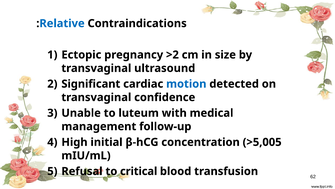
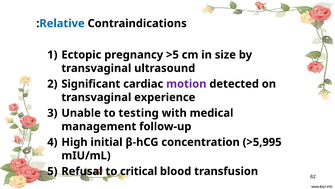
>2: >2 -> >5
motion colour: blue -> purple
confidence: confidence -> experience
luteum: luteum -> testing
>5,005: >5,005 -> >5,995
